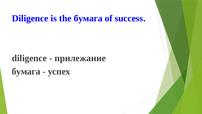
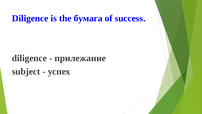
бумага at (26, 71): бумага -> subject
